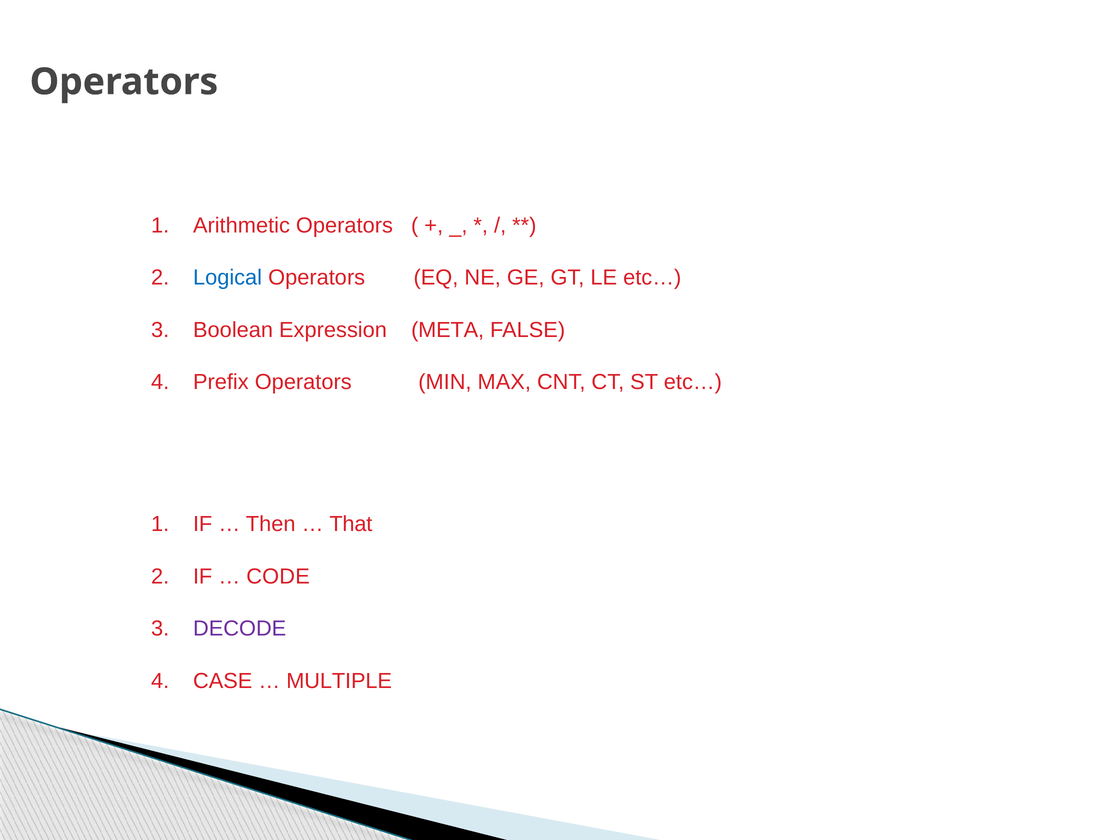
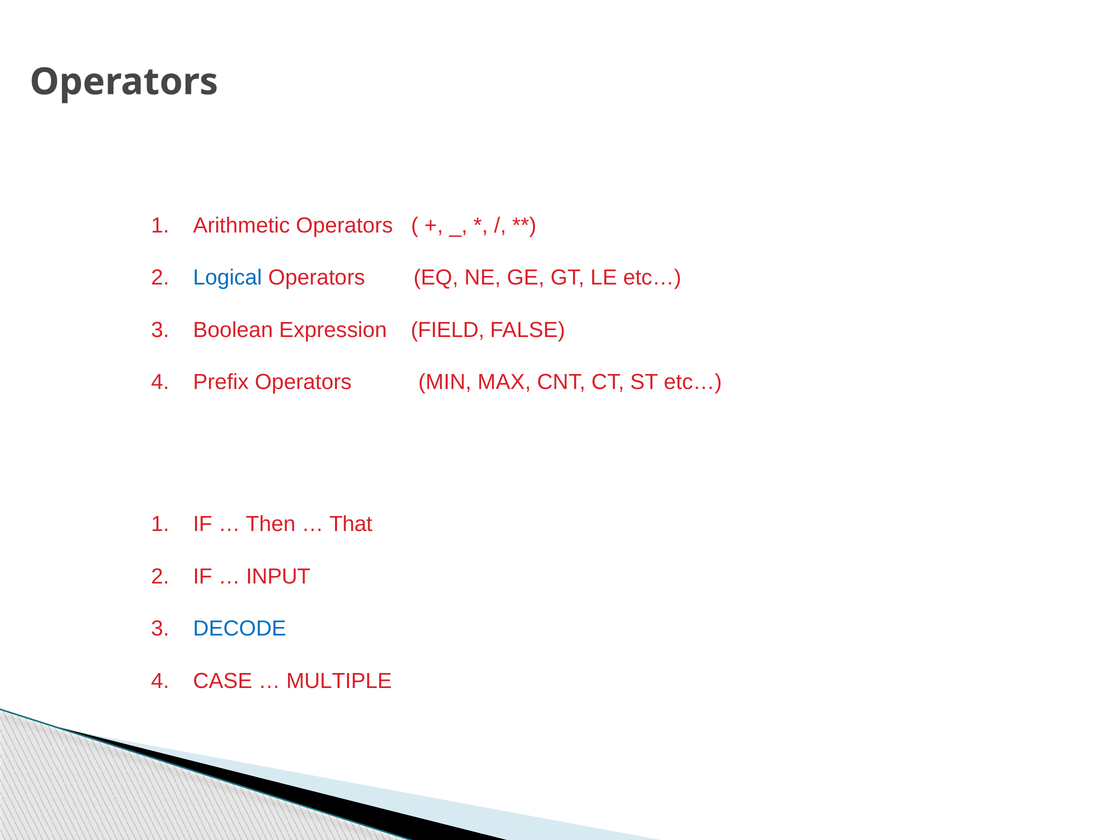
META: META -> FIELD
CODE: CODE -> INPUT
DECODE colour: purple -> blue
